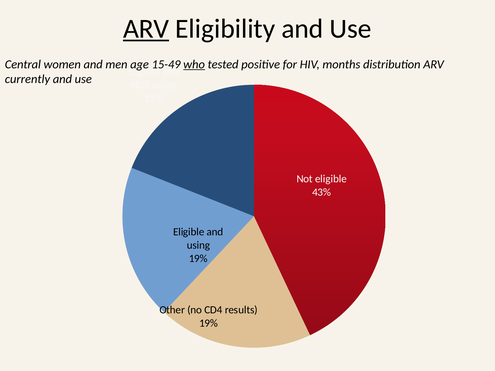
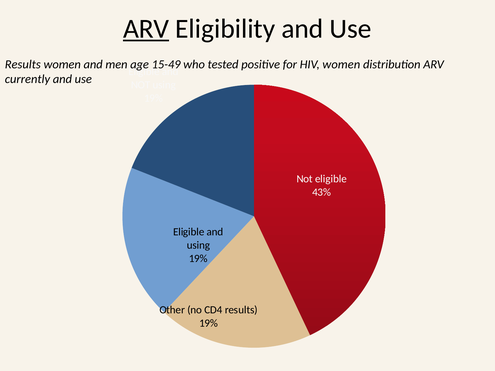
Central at (23, 64): Central -> Results
who underline: present -> none
HIV months: months -> women
